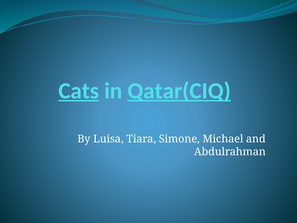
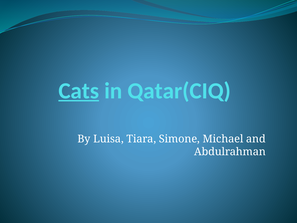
Qatar(CIQ underline: present -> none
